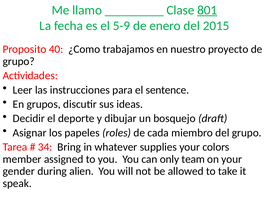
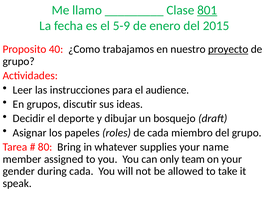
proyecto underline: none -> present
sentence: sentence -> audience
34: 34 -> 80
colors: colors -> name
during alien: alien -> cada
